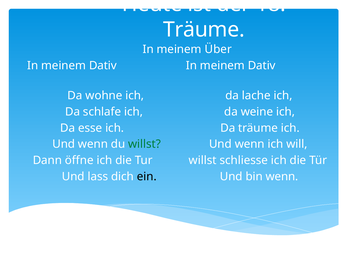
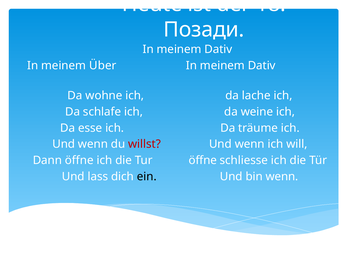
Träume at (204, 30): Träume -> Позади
Über at (218, 49): Über -> Dativ
Dativ at (103, 66): Dativ -> Über
willst at (145, 144) colour: green -> red
Tur willst: willst -> öffne
